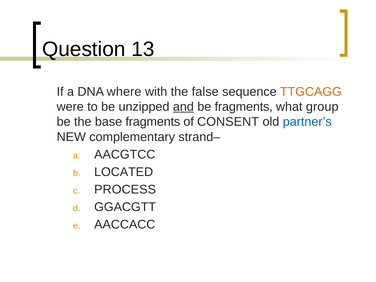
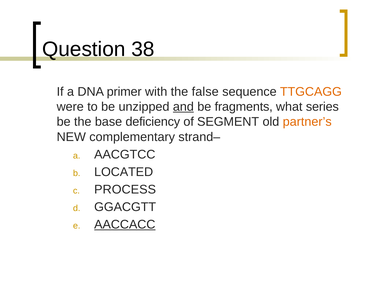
13: 13 -> 38
where: where -> primer
group: group -> series
base fragments: fragments -> deficiency
CONSENT: CONSENT -> SEGMENT
partner’s colour: blue -> orange
AACCACC underline: none -> present
